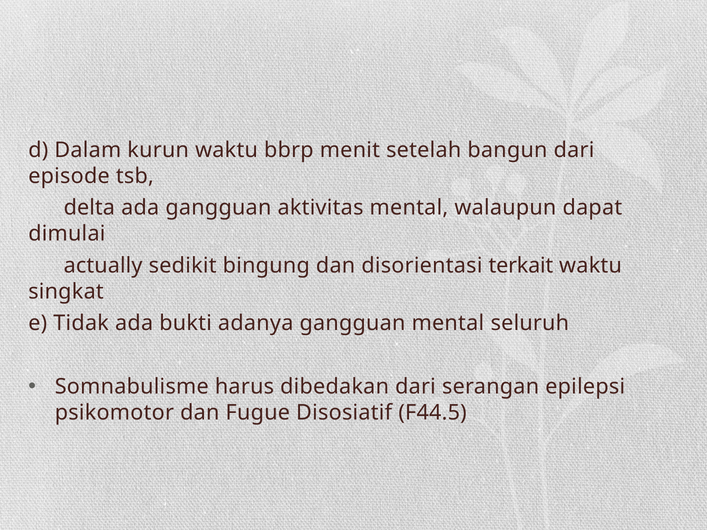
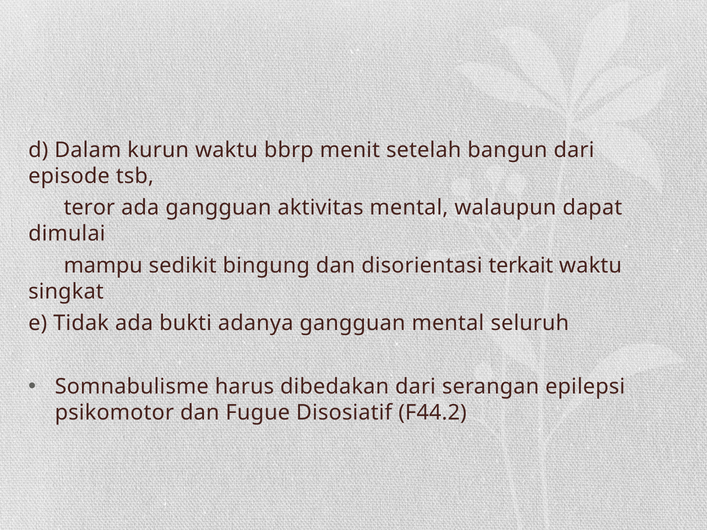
delta: delta -> teror
actually: actually -> mampu
F44.5: F44.5 -> F44.2
